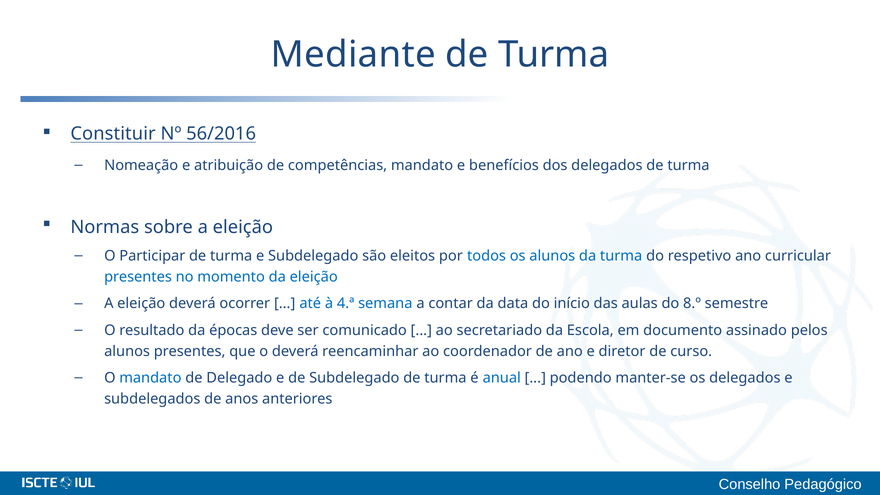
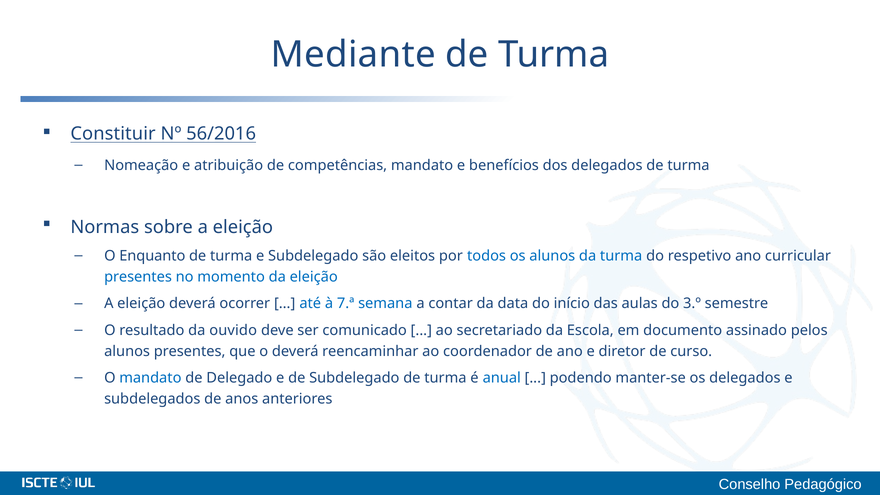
Participar: Participar -> Enquanto
4.ª: 4.ª -> 7.ª
8.º: 8.º -> 3.º
épocas: épocas -> ouvido
